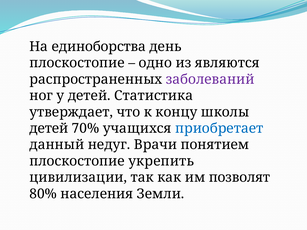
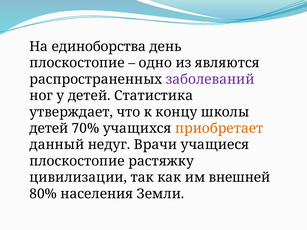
приобретает colour: blue -> orange
понятием: понятием -> учащиеся
укрепить: укрепить -> растяжку
позволят: позволят -> внешней
